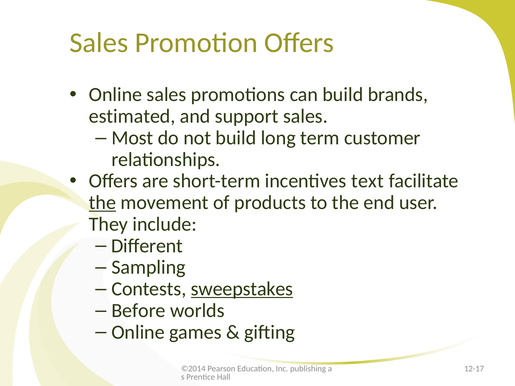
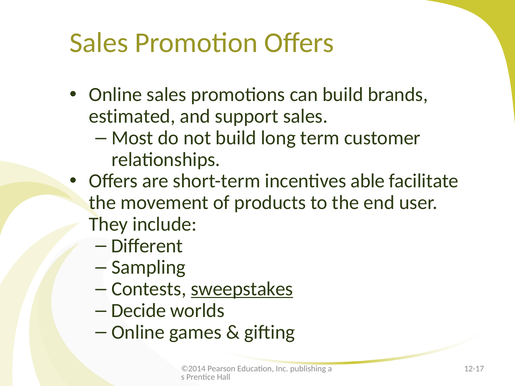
text: text -> able
the at (102, 203) underline: present -> none
Before: Before -> Decide
